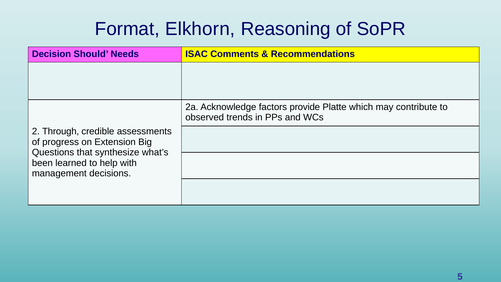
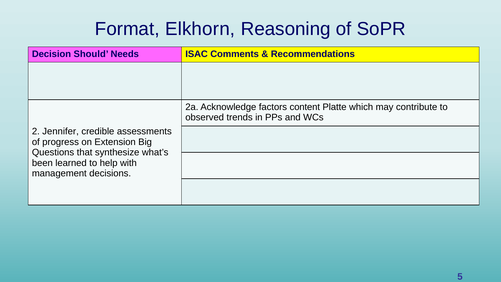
provide: provide -> content
Through: Through -> Jennifer
